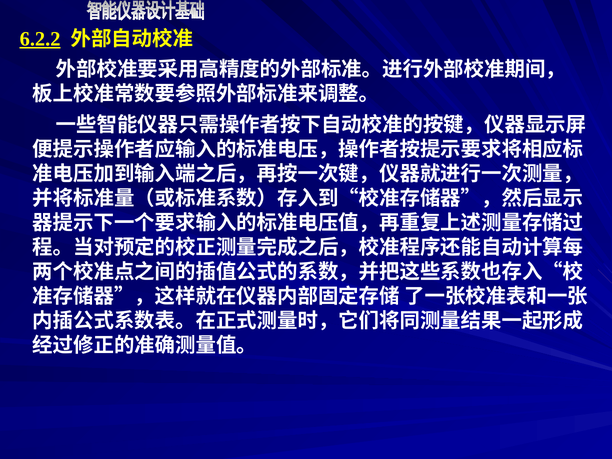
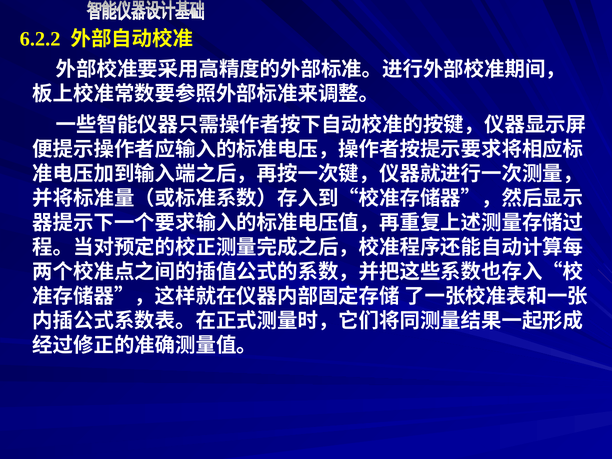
6.2.2 underline: present -> none
